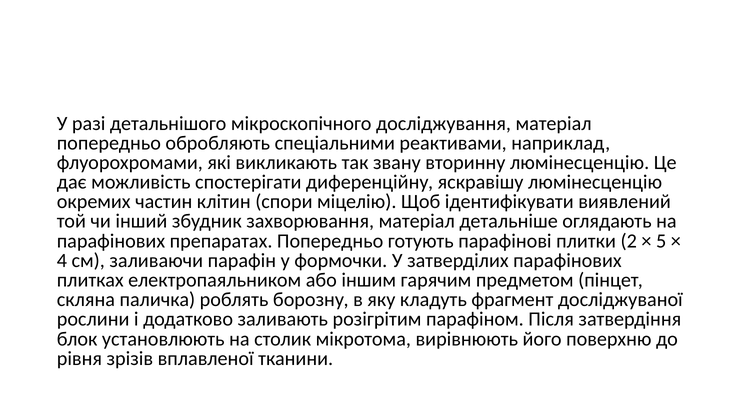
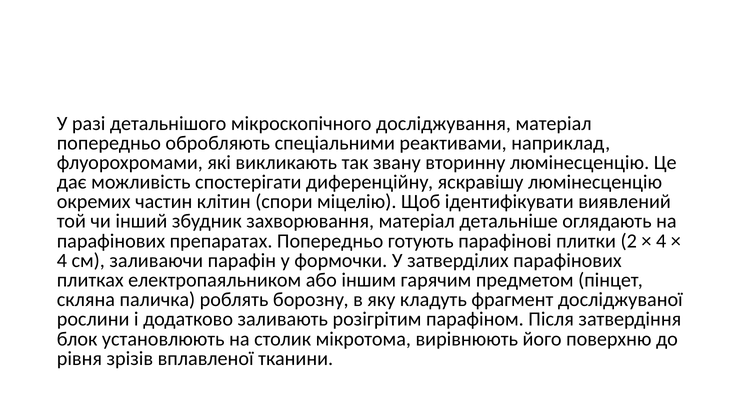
5 at (661, 241): 5 -> 4
